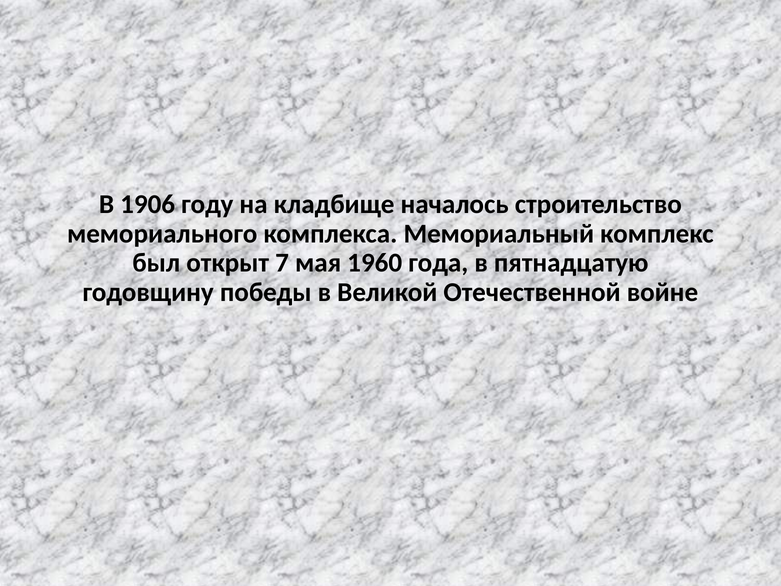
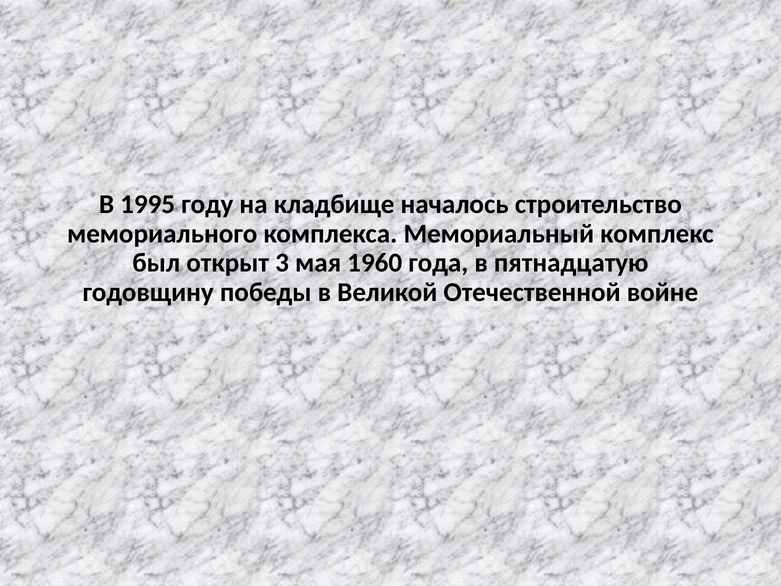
1906: 1906 -> 1995
7: 7 -> 3
